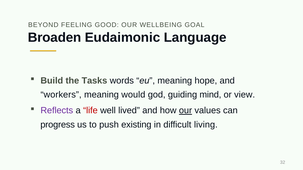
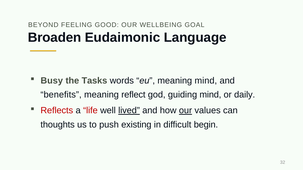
Build: Build -> Busy
meaning hope: hope -> mind
workers: workers -> benefits
would: would -> reflect
view: view -> daily
Reflects colour: purple -> red
lived underline: none -> present
progress: progress -> thoughts
living: living -> begin
